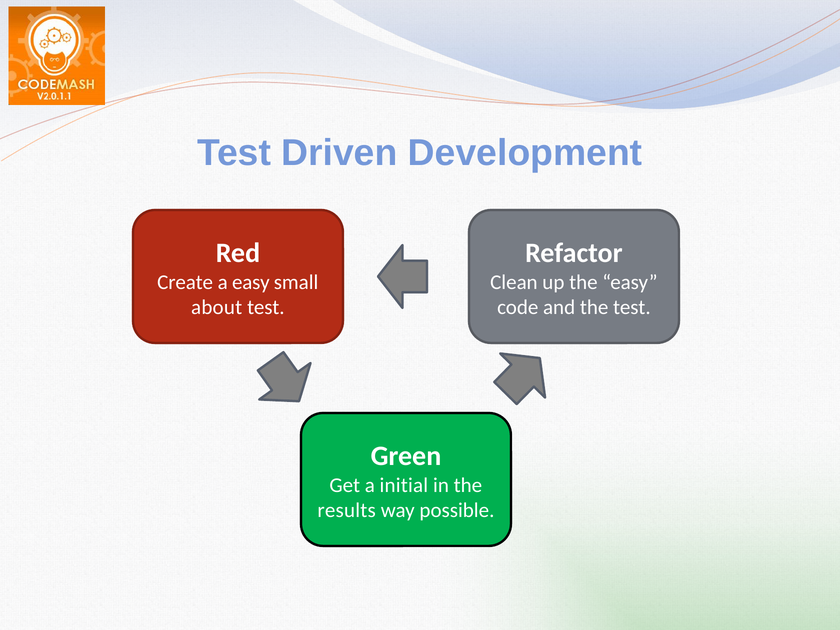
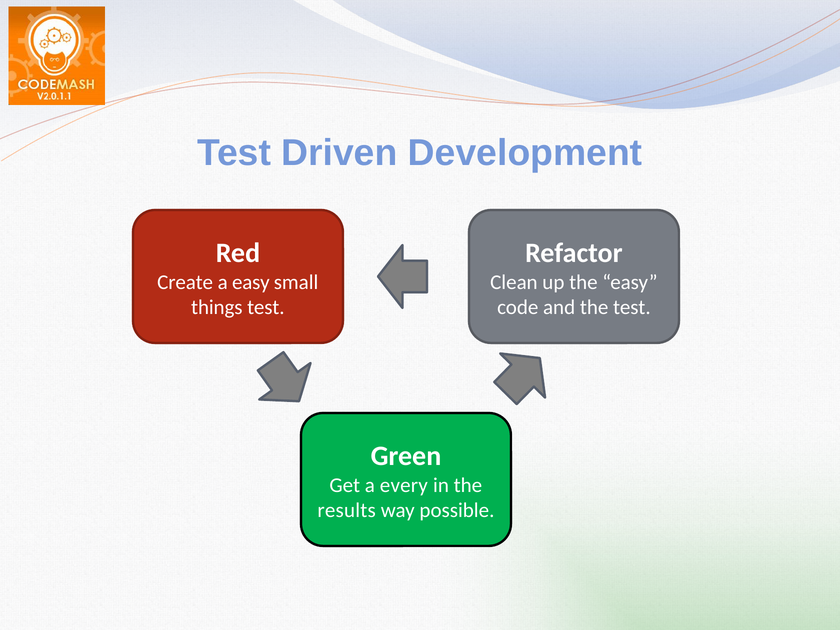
about: about -> things
initial: initial -> every
